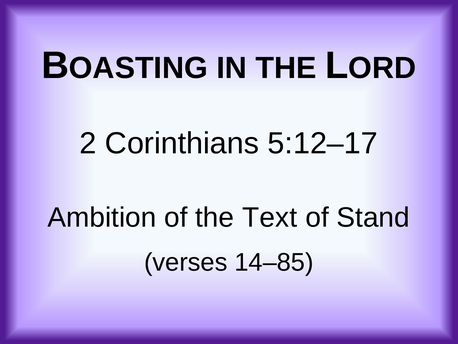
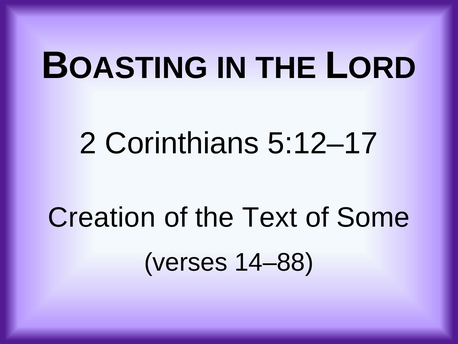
Ambition: Ambition -> Creation
Stand: Stand -> Some
14–85: 14–85 -> 14–88
